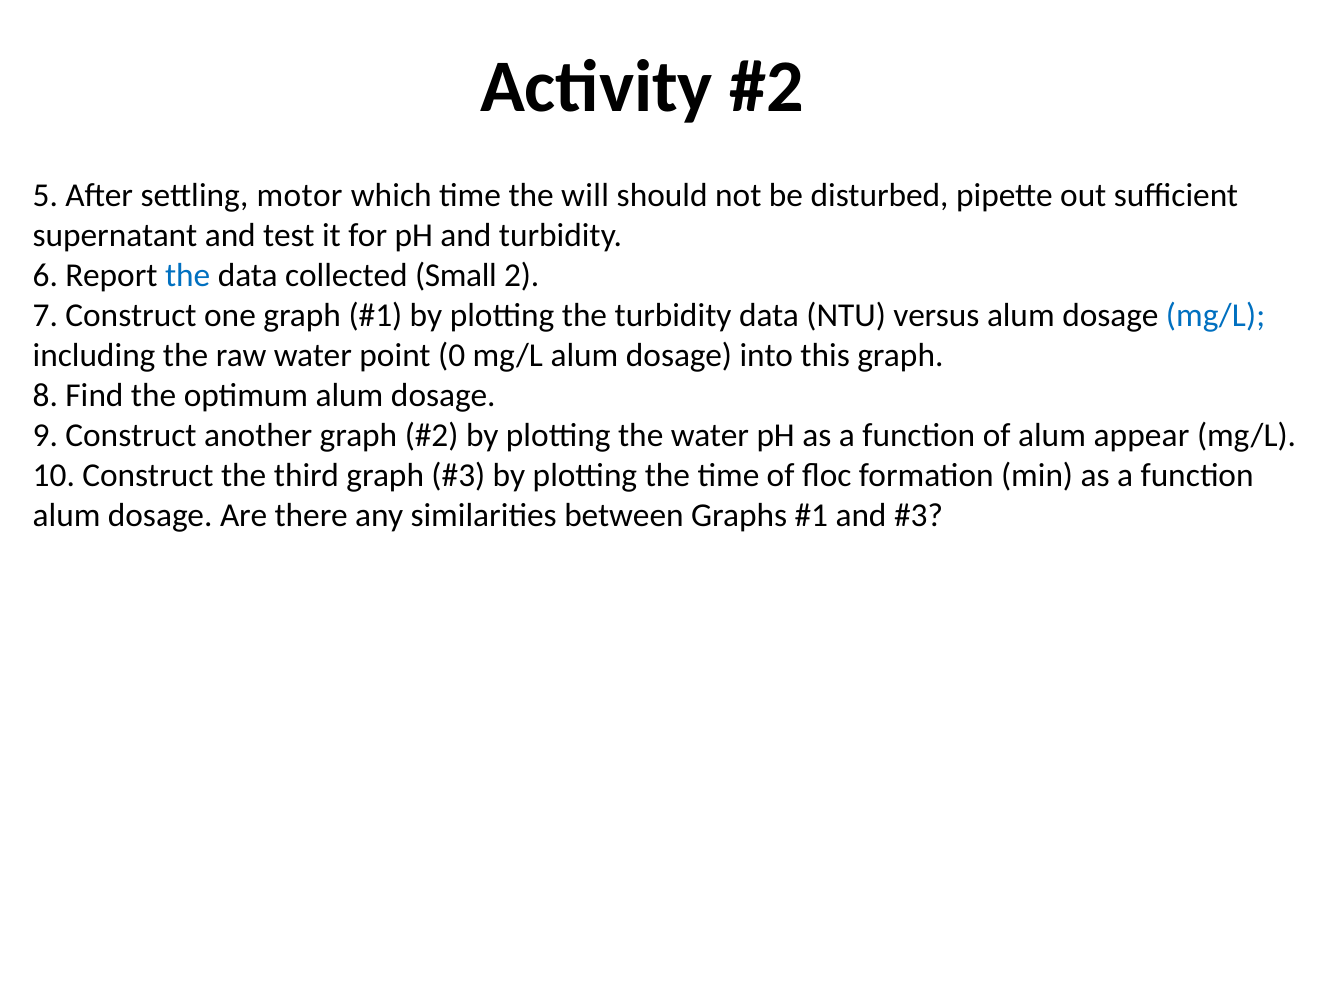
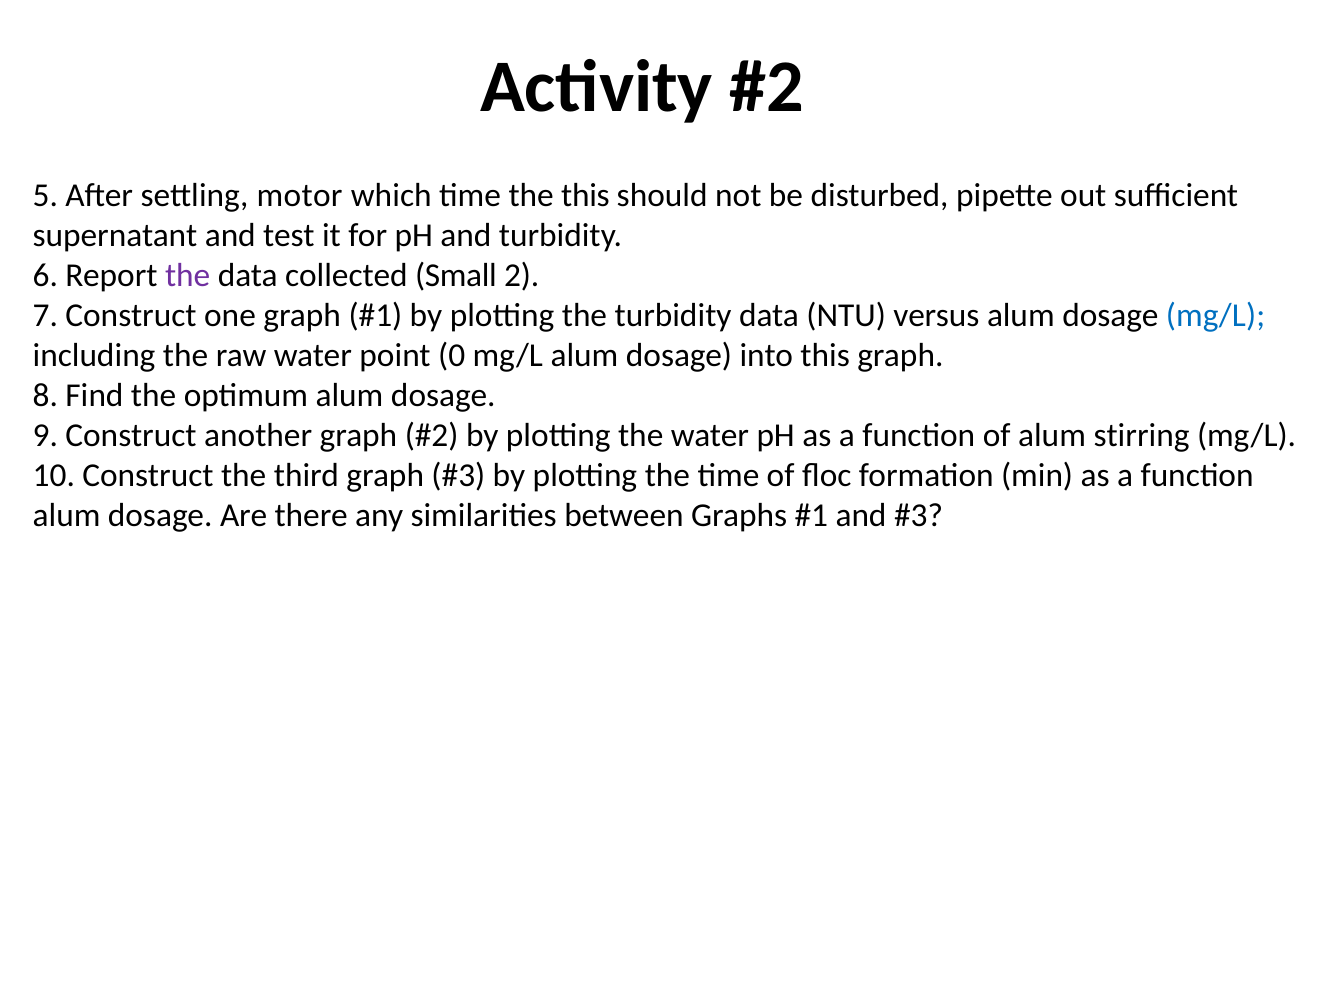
the will: will -> this
the at (188, 276) colour: blue -> purple
appear: appear -> stirring
